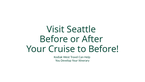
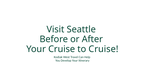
to Before: Before -> Cruise
